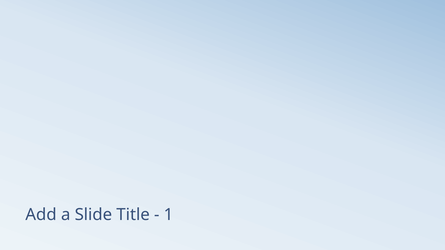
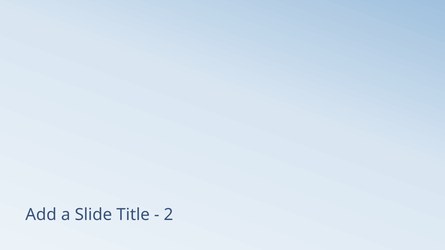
1: 1 -> 2
